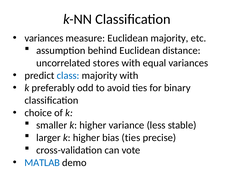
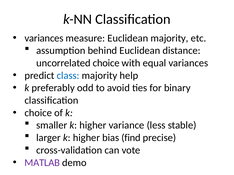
uncorrelated stores: stores -> choice
majority with: with -> help
bias ties: ties -> find
MATLAB colour: blue -> purple
